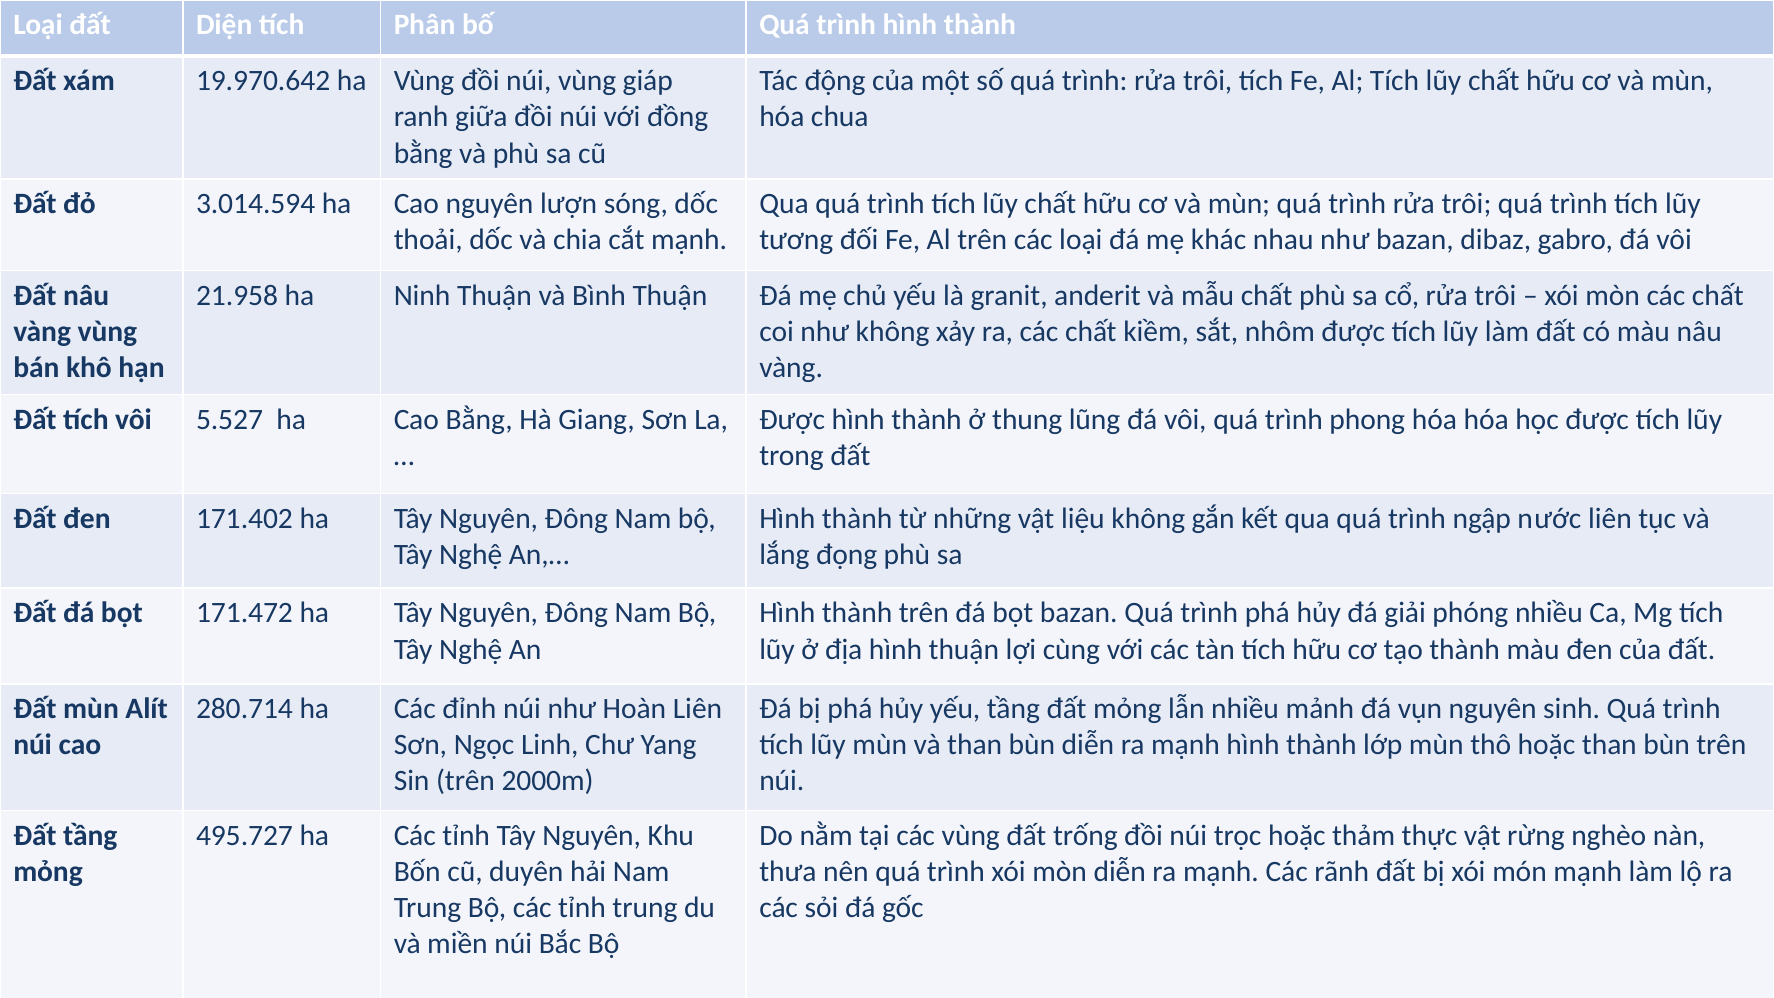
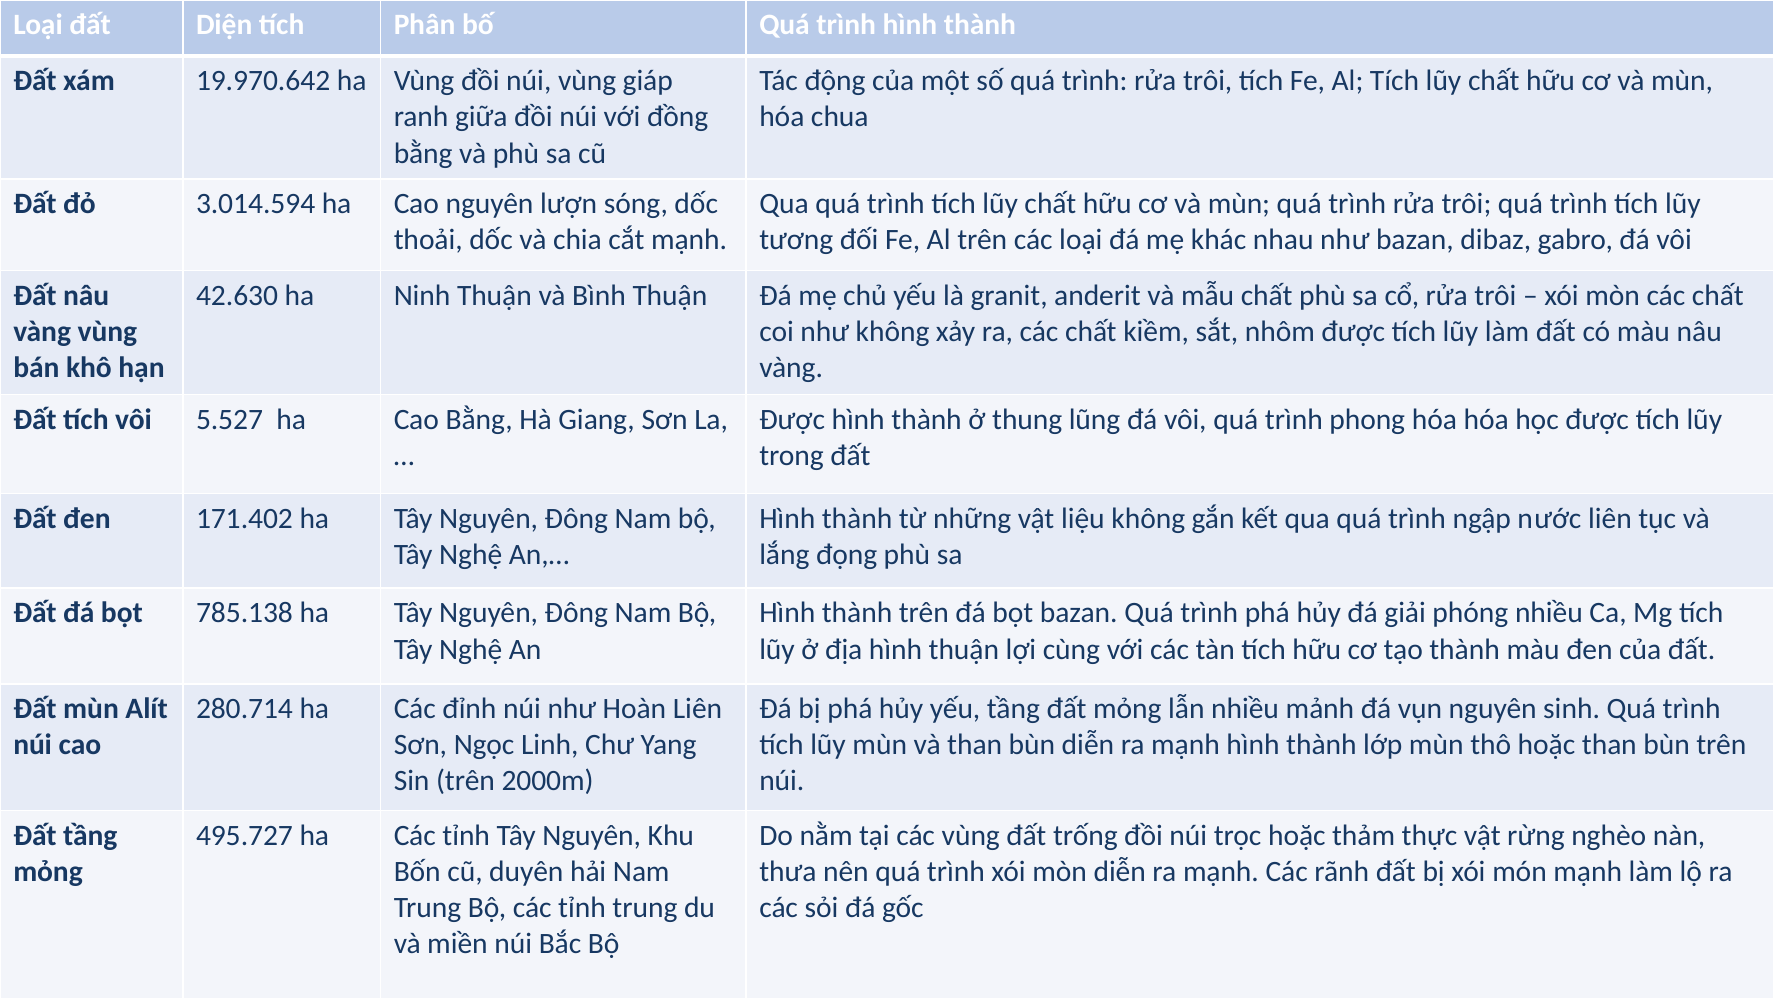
21.958: 21.958 -> 42.630
171.472: 171.472 -> 785.138
